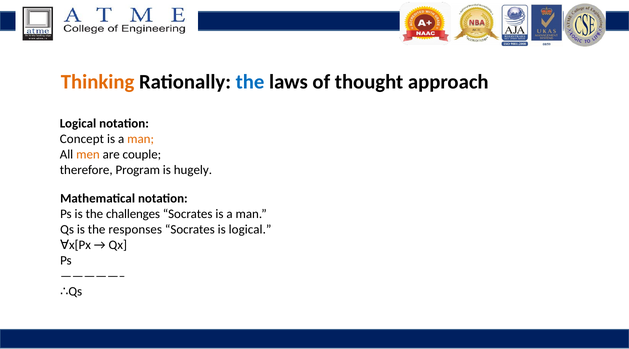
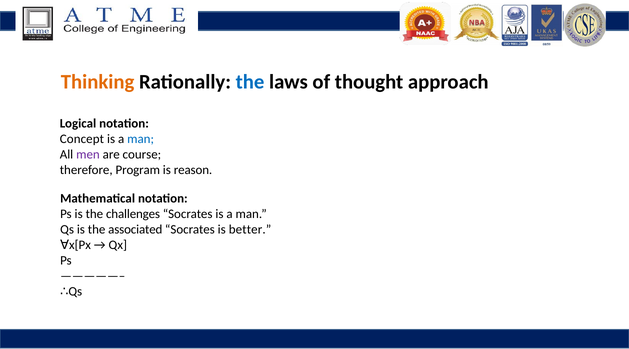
man at (141, 139) colour: orange -> blue
men colour: orange -> purple
couple: couple -> course
hugely: hugely -> reason
responses: responses -> associated
is logical: logical -> better
